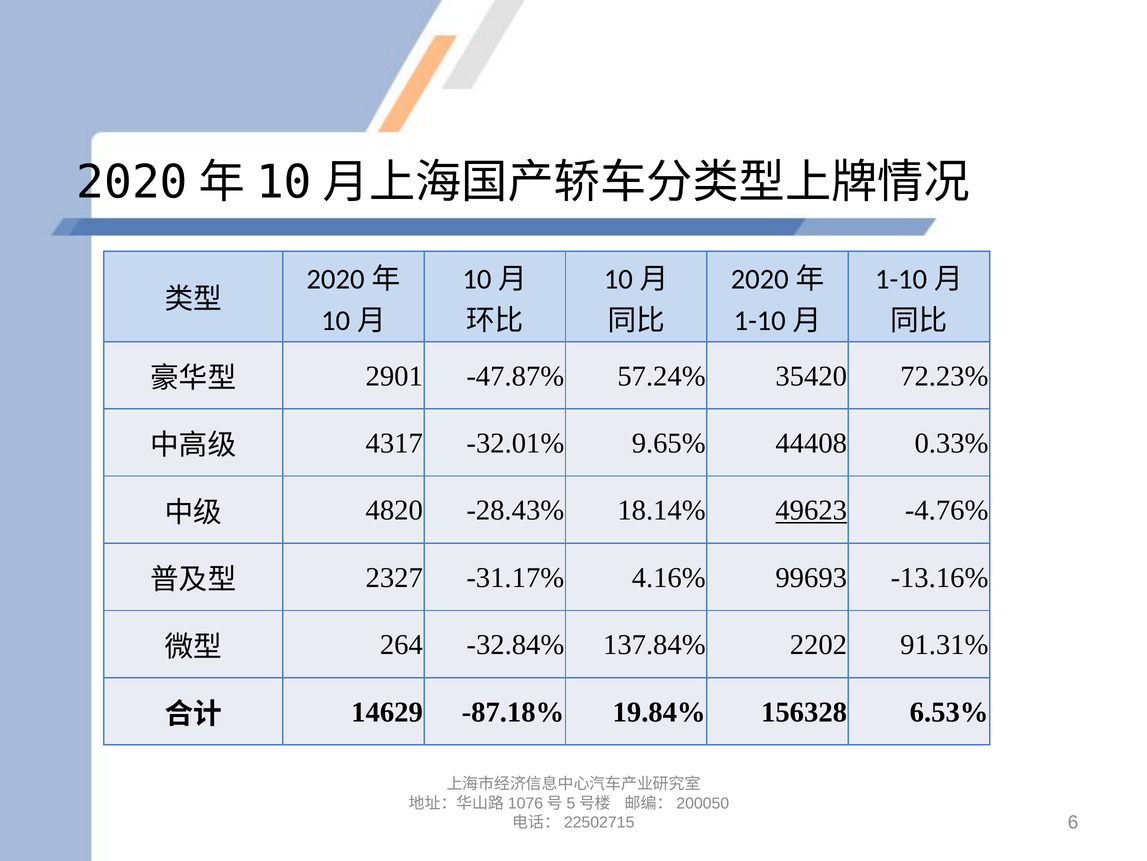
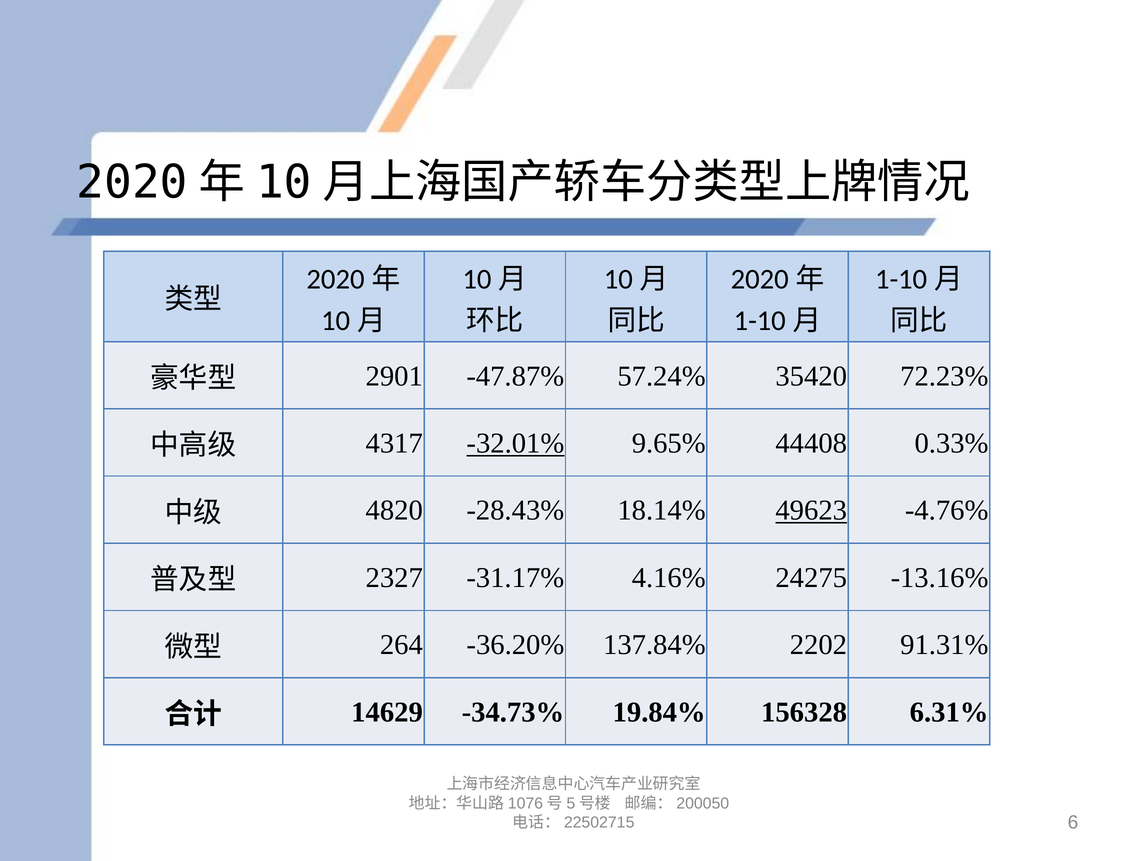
-32.01% underline: none -> present
99693: 99693 -> 24275
-32.84%: -32.84% -> -36.20%
-87.18%: -87.18% -> -34.73%
6.53%: 6.53% -> 6.31%
